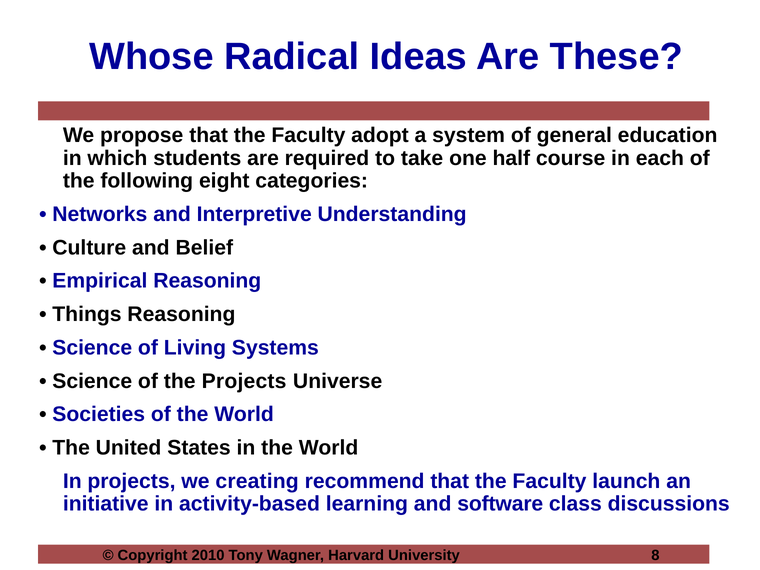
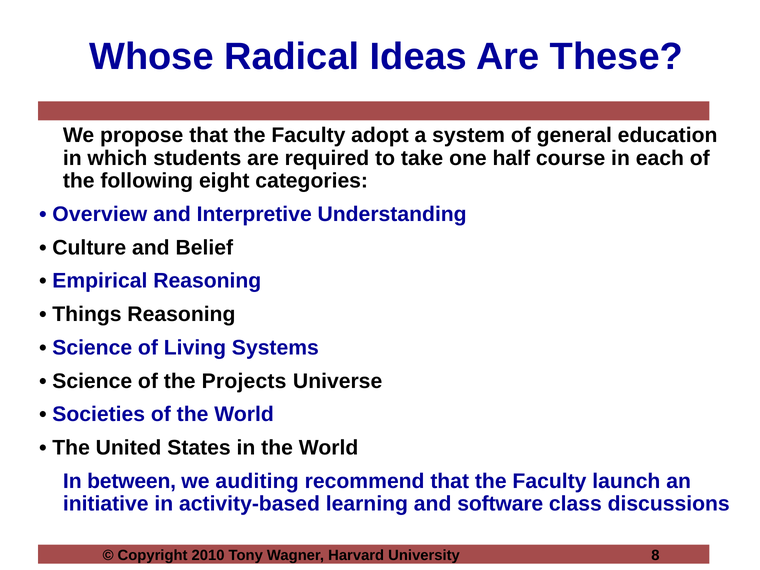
Networks: Networks -> Overview
In projects: projects -> between
creating: creating -> auditing
